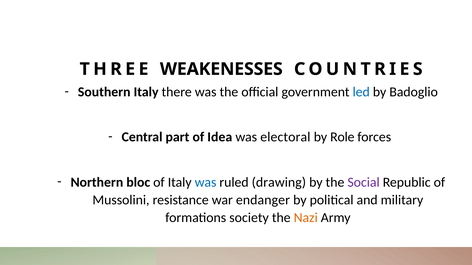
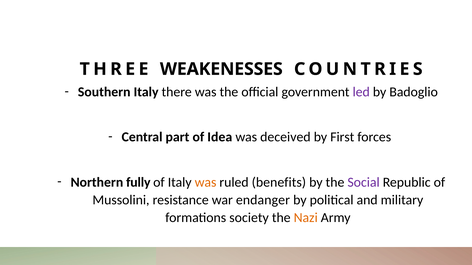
led colour: blue -> purple
electoral: electoral -> deceived
Role: Role -> First
bloc: bloc -> fully
was at (206, 183) colour: blue -> orange
drawing: drawing -> benefits
